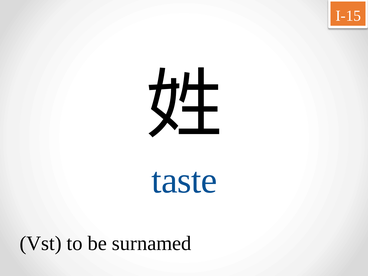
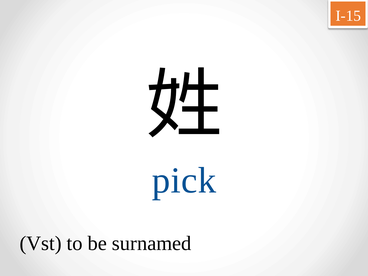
taste: taste -> pick
